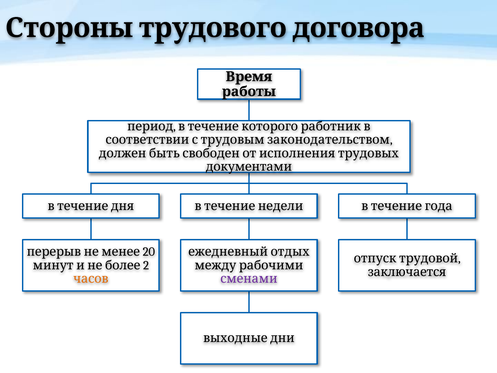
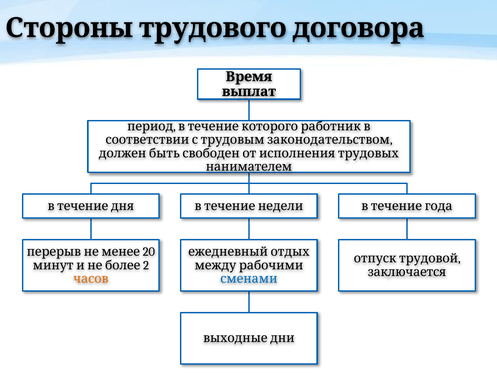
работы: работы -> выплат
документами: документами -> нанимателем
сменами colour: purple -> blue
